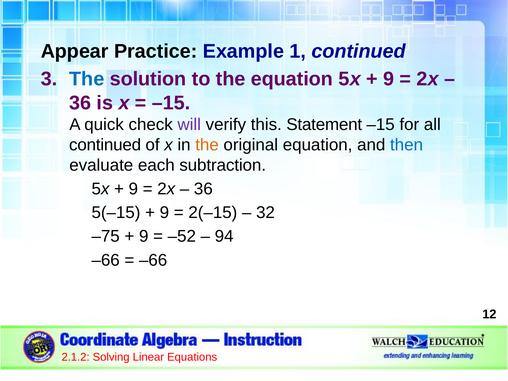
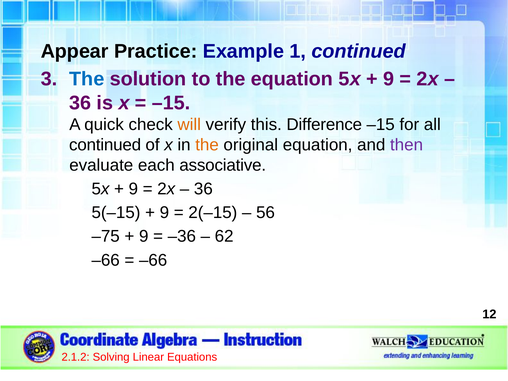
will colour: purple -> orange
Statement: Statement -> Difference
then colour: blue -> purple
subtraction: subtraction -> associative
32: 32 -> 56
–52: –52 -> –36
94: 94 -> 62
